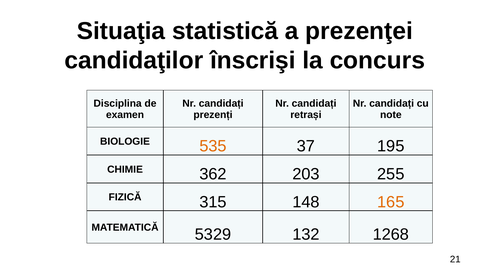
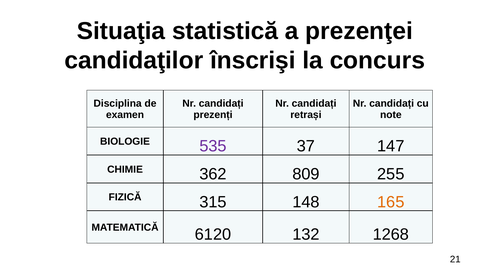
535 colour: orange -> purple
195: 195 -> 147
203: 203 -> 809
5329: 5329 -> 6120
